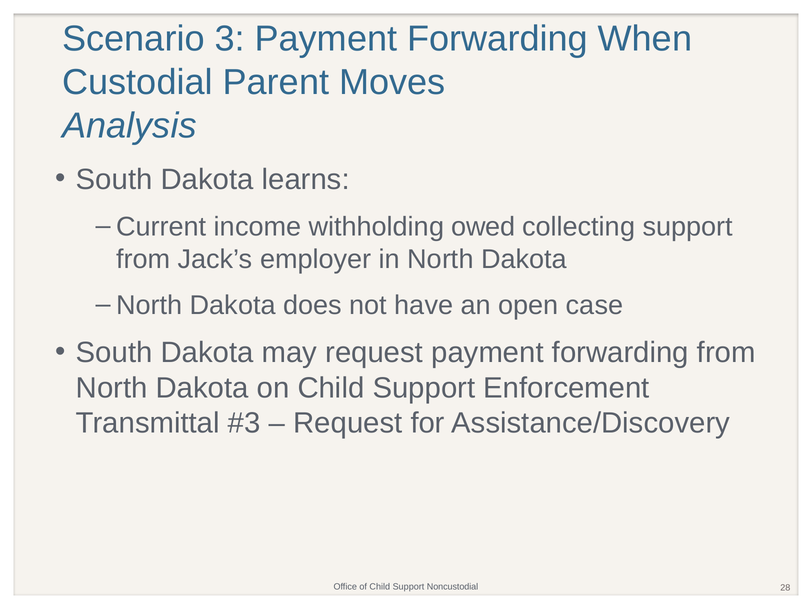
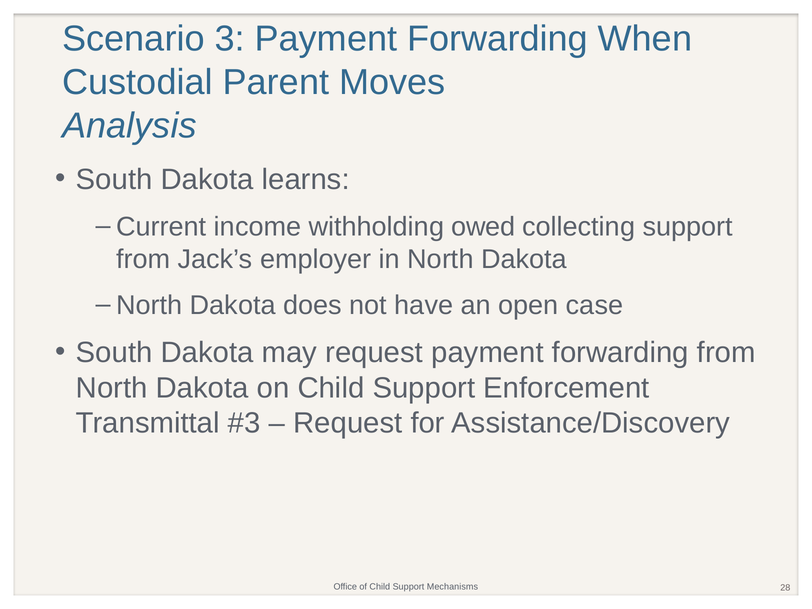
Noncustodial: Noncustodial -> Mechanisms
